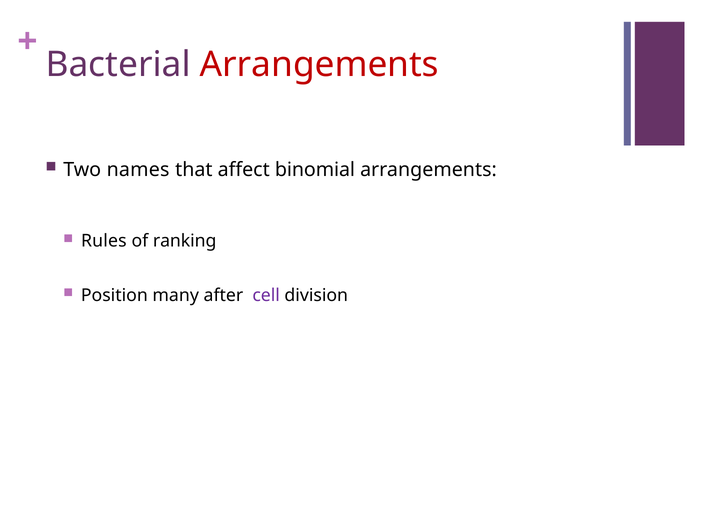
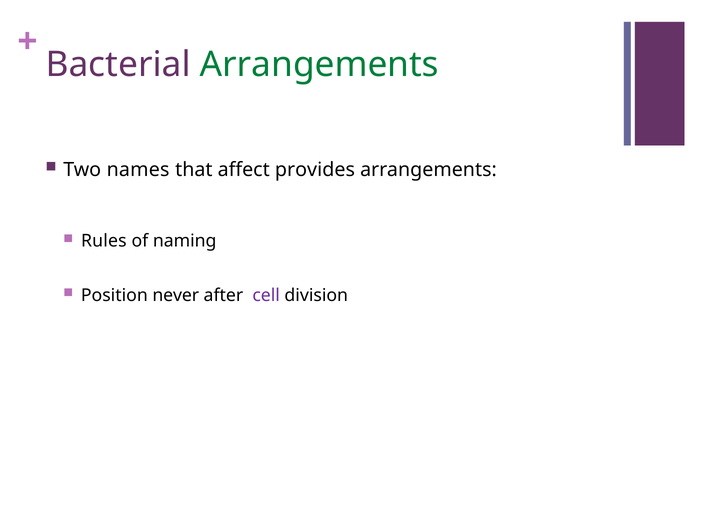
Arrangements at (319, 65) colour: red -> green
binomial: binomial -> provides
ranking: ranking -> naming
many: many -> never
